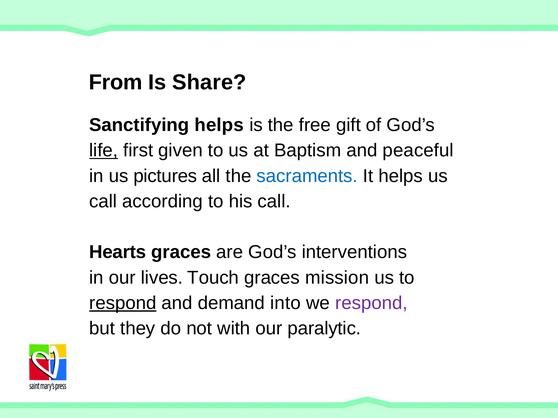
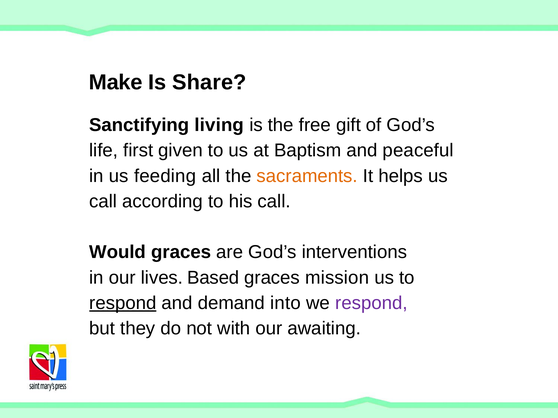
From: From -> Make
Sanctifying helps: helps -> living
life underline: present -> none
pictures: pictures -> feeding
sacraments colour: blue -> orange
Hearts: Hearts -> Would
Touch: Touch -> Based
paralytic: paralytic -> awaiting
